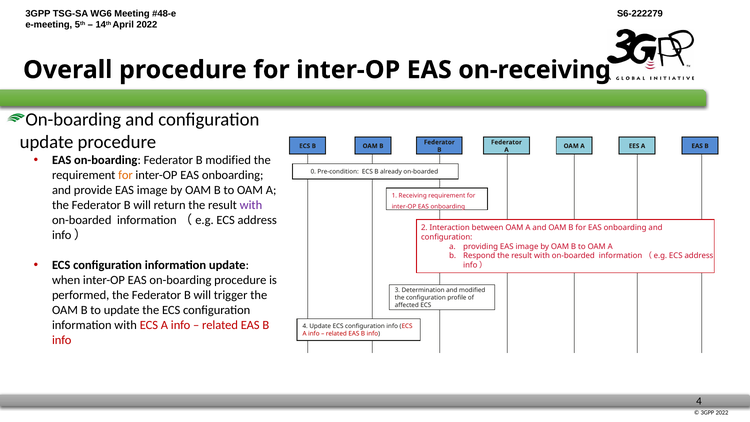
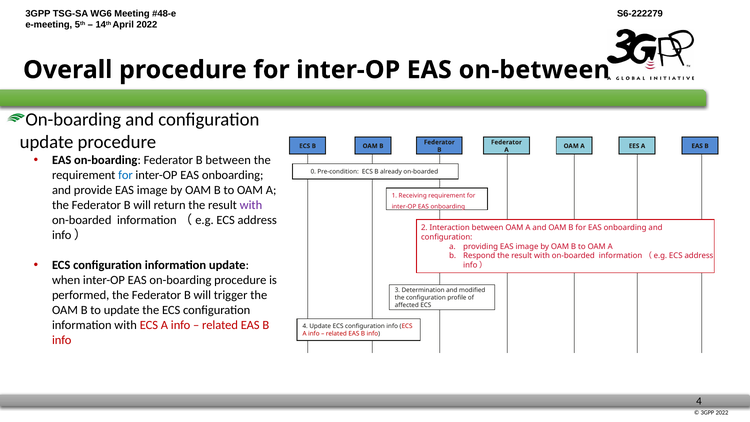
on-receiving: on-receiving -> on-between
B modified: modified -> between
for at (125, 175) colour: orange -> blue
